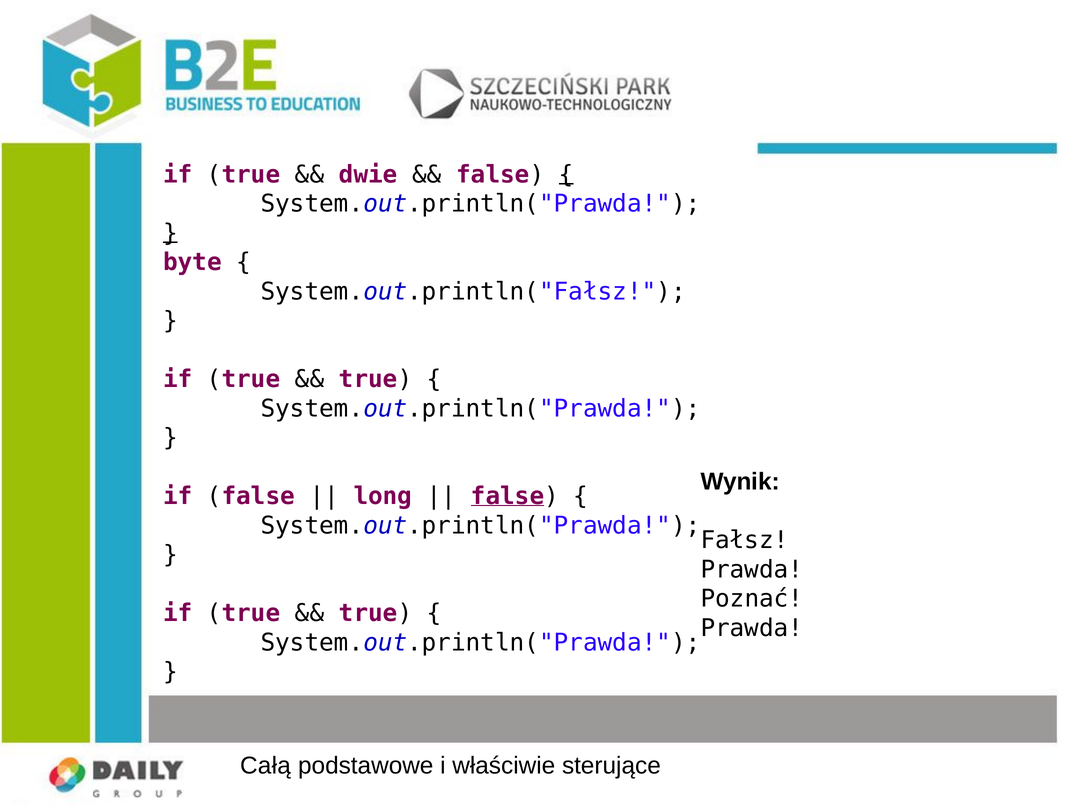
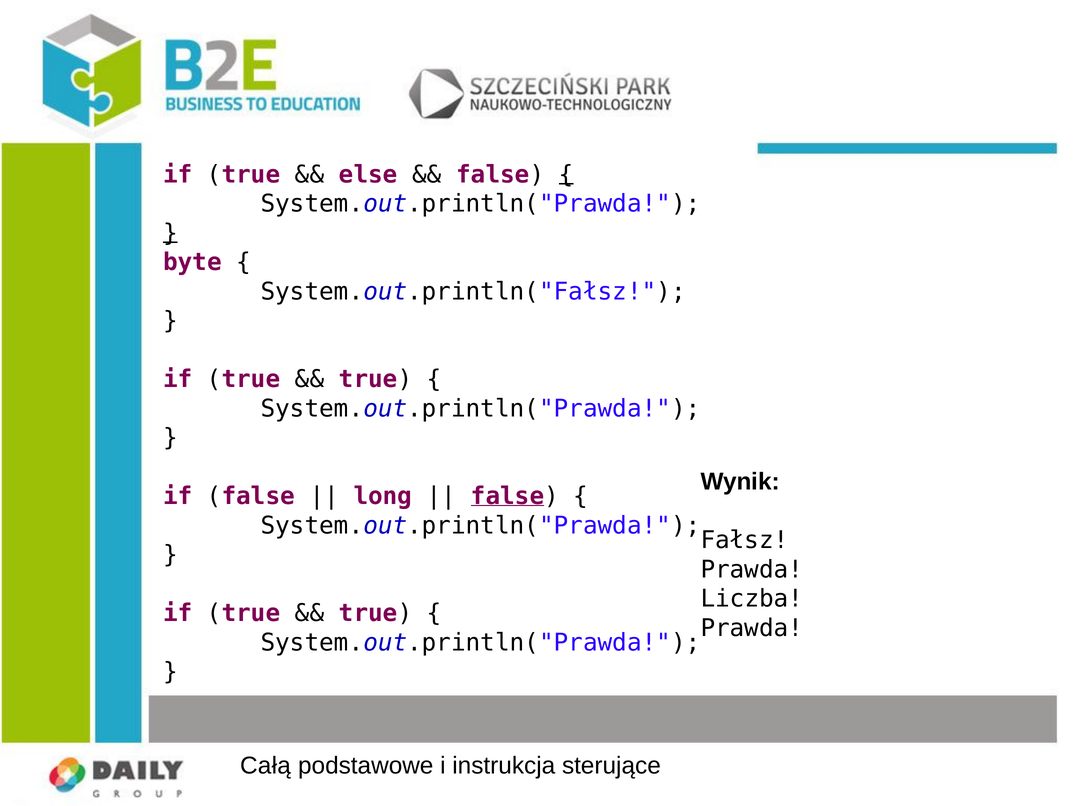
dwie: dwie -> else
Poznać: Poznać -> Liczba
właściwie: właściwie -> instrukcja
